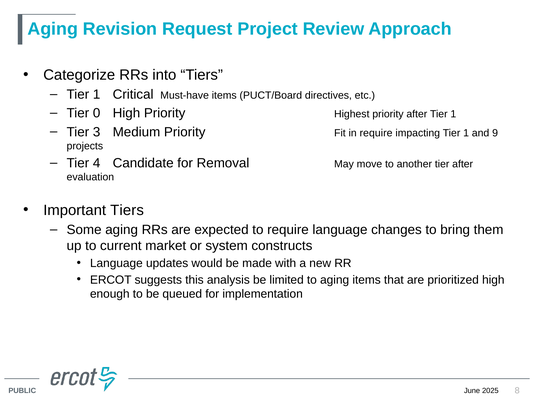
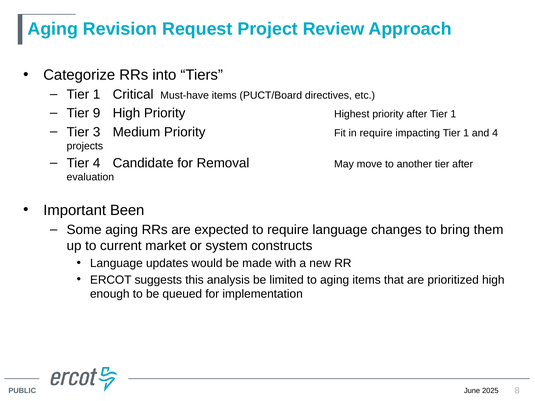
0: 0 -> 9
and 9: 9 -> 4
Important Tiers: Tiers -> Been
